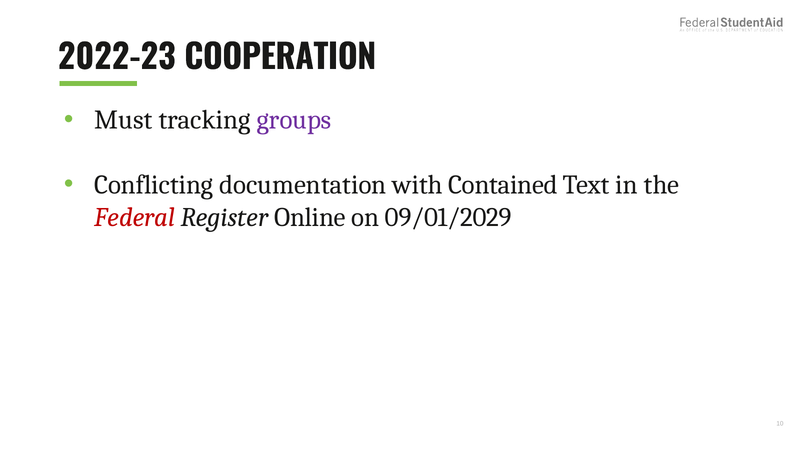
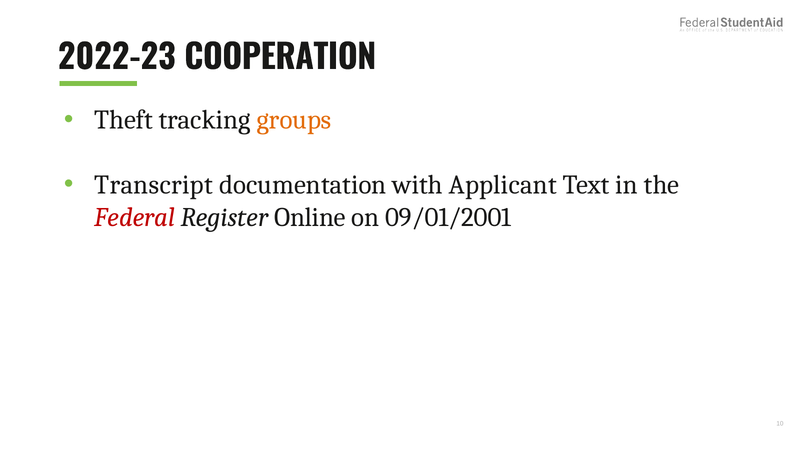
Must: Must -> Theft
groups colour: purple -> orange
Conflicting: Conflicting -> Transcript
Contained: Contained -> Applicant
09/01/2029: 09/01/2029 -> 09/01/2001
